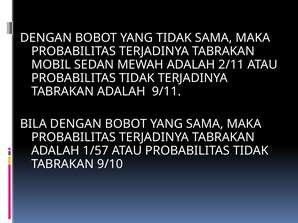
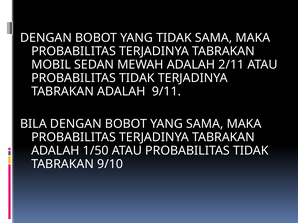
1/57: 1/57 -> 1/50
